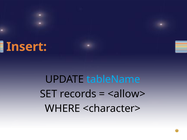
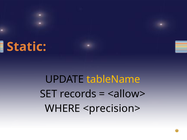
Insert: Insert -> Static
tableName colour: light blue -> yellow
<character>: <character> -> <precision>
